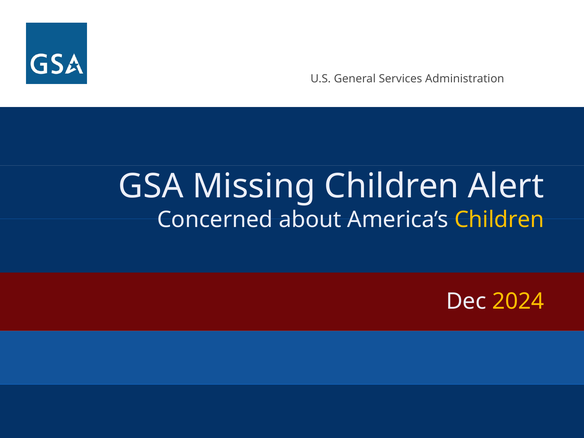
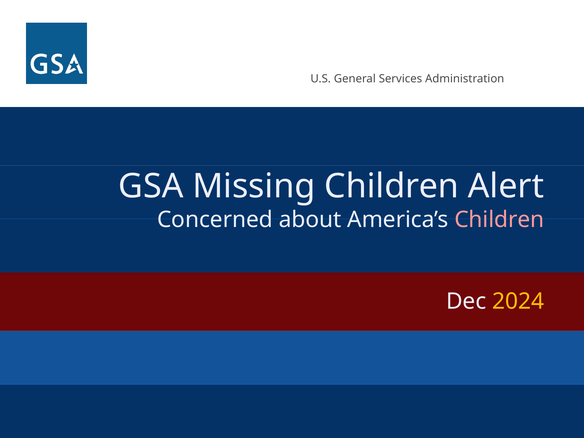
Children at (499, 220) colour: yellow -> pink
